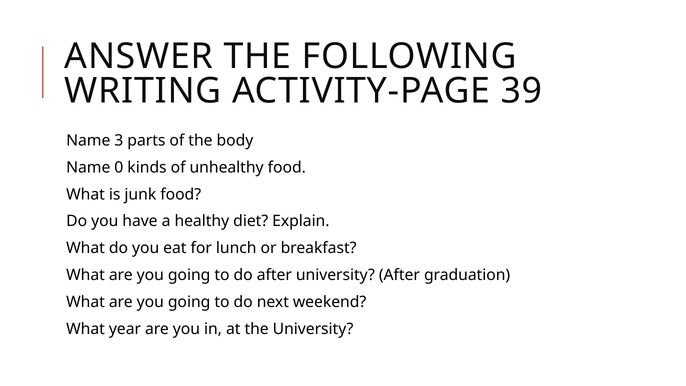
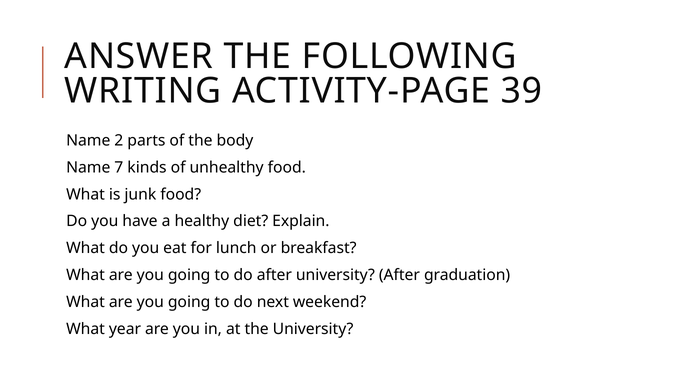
3: 3 -> 2
0: 0 -> 7
